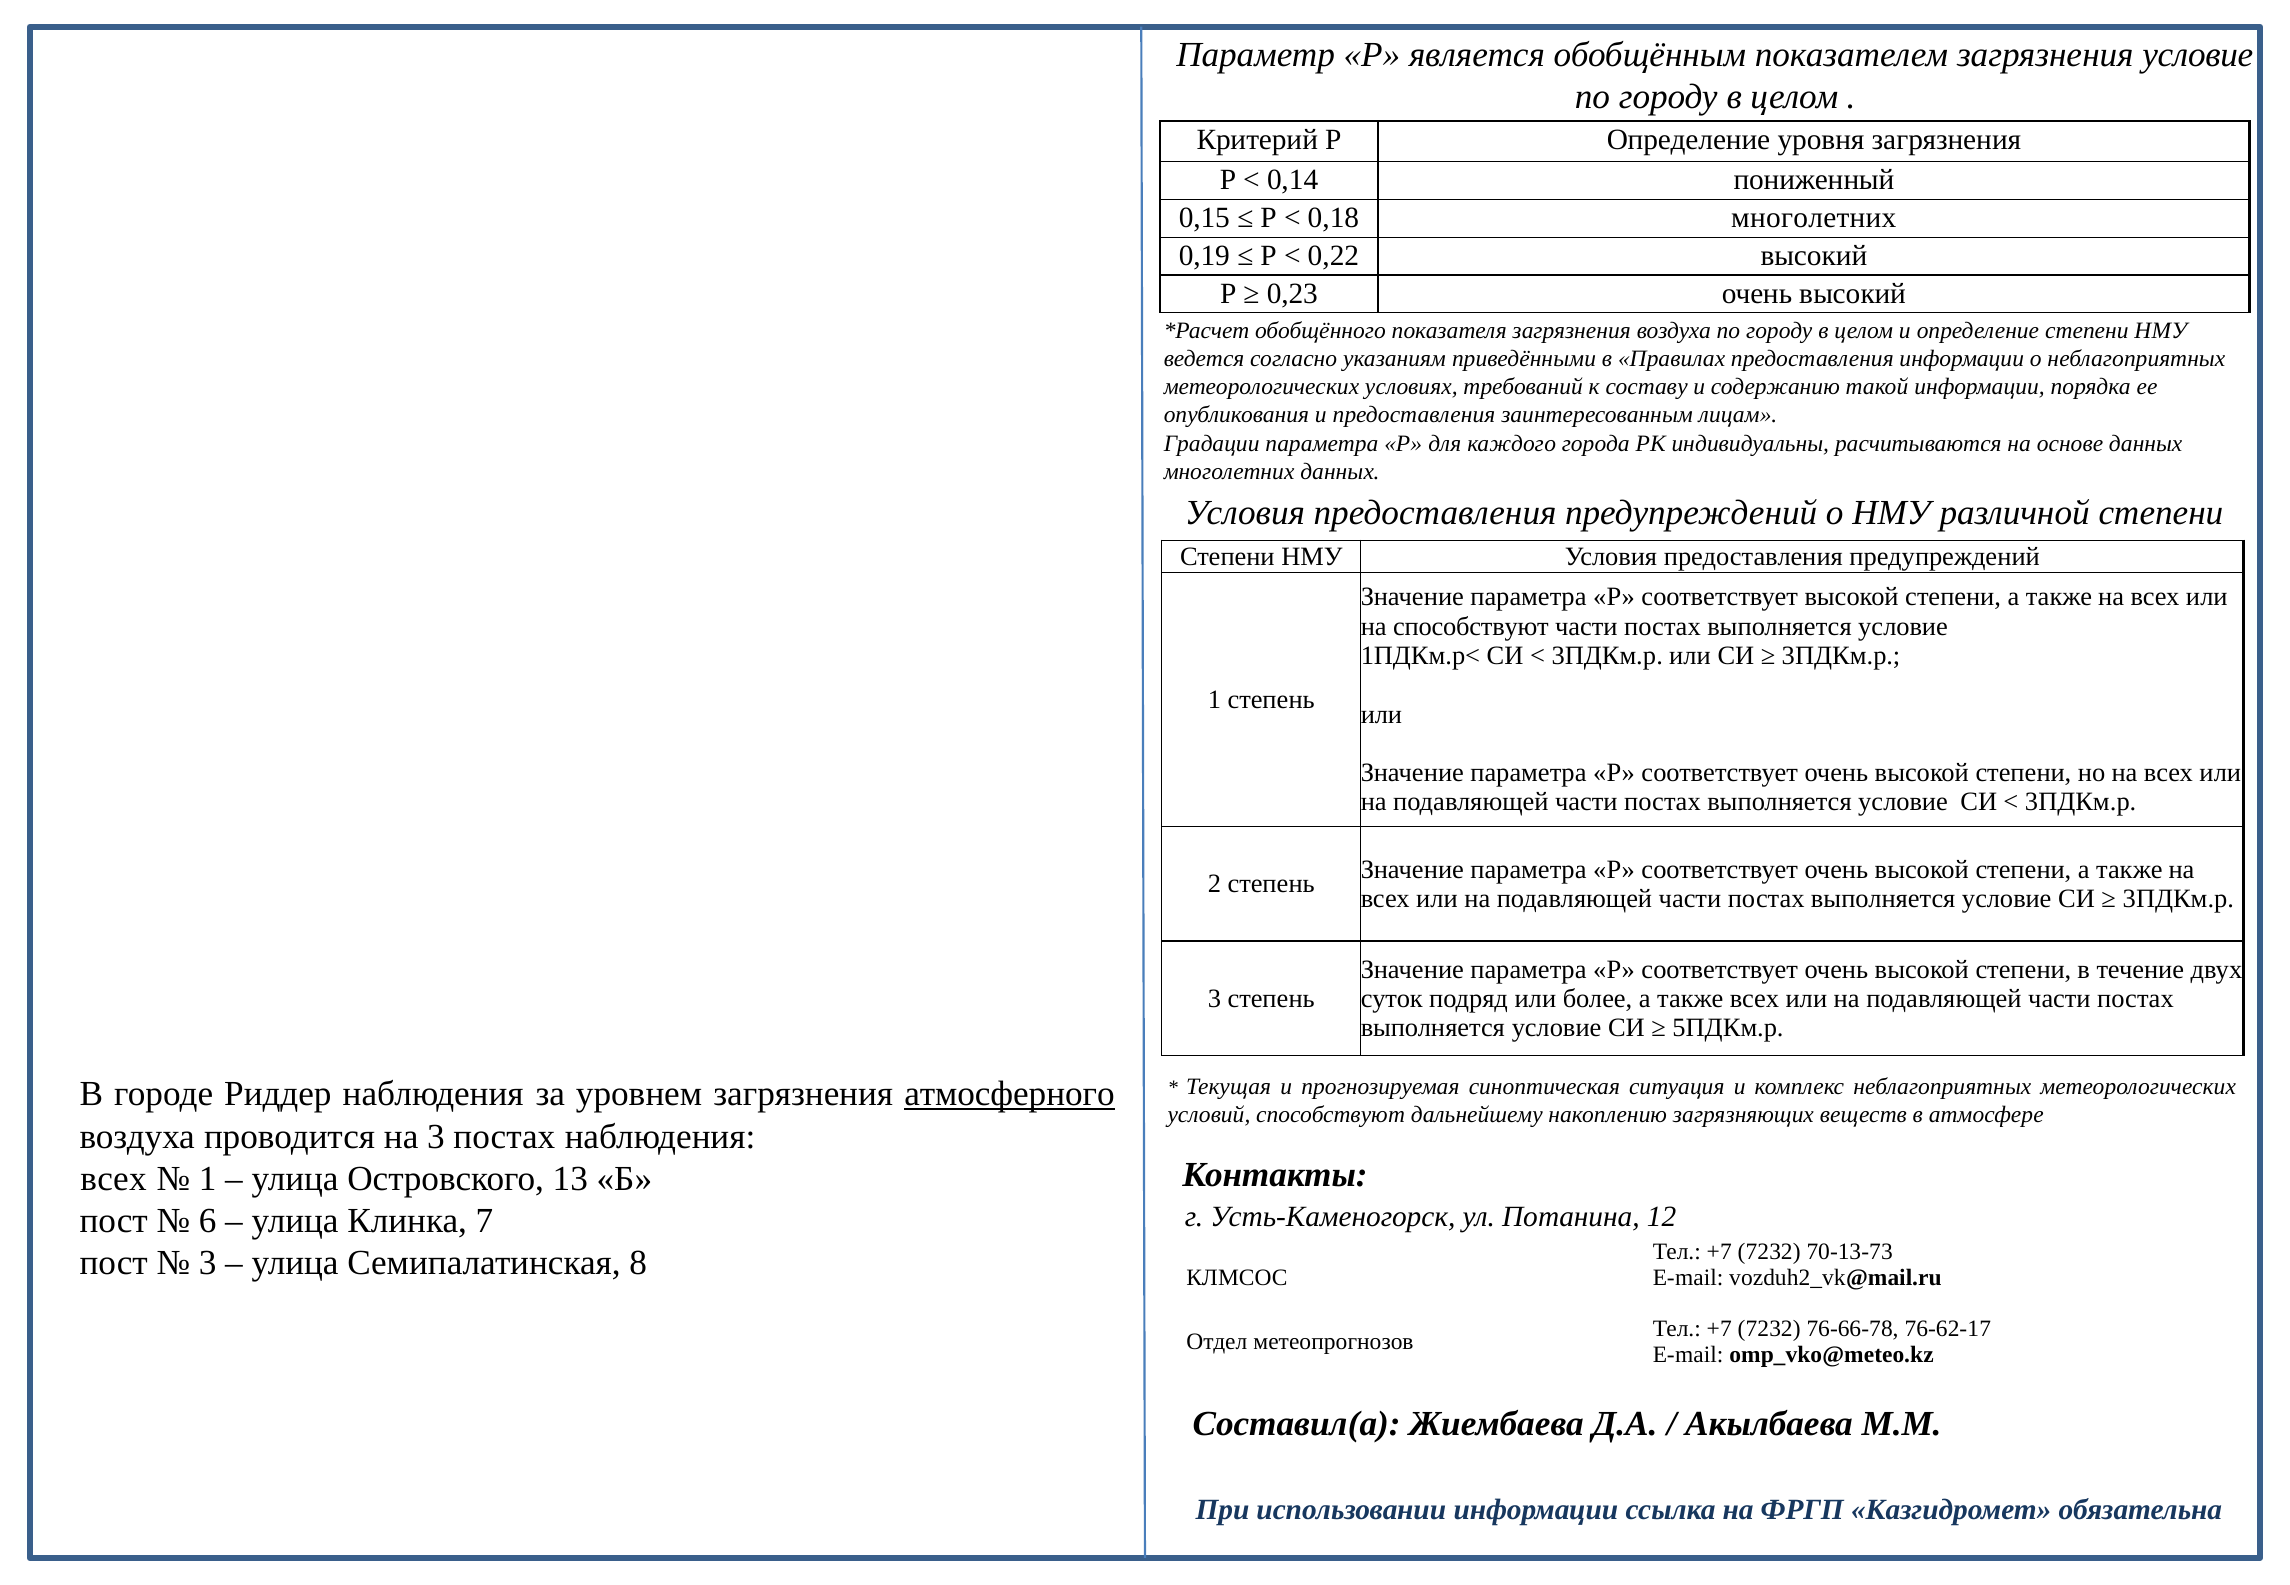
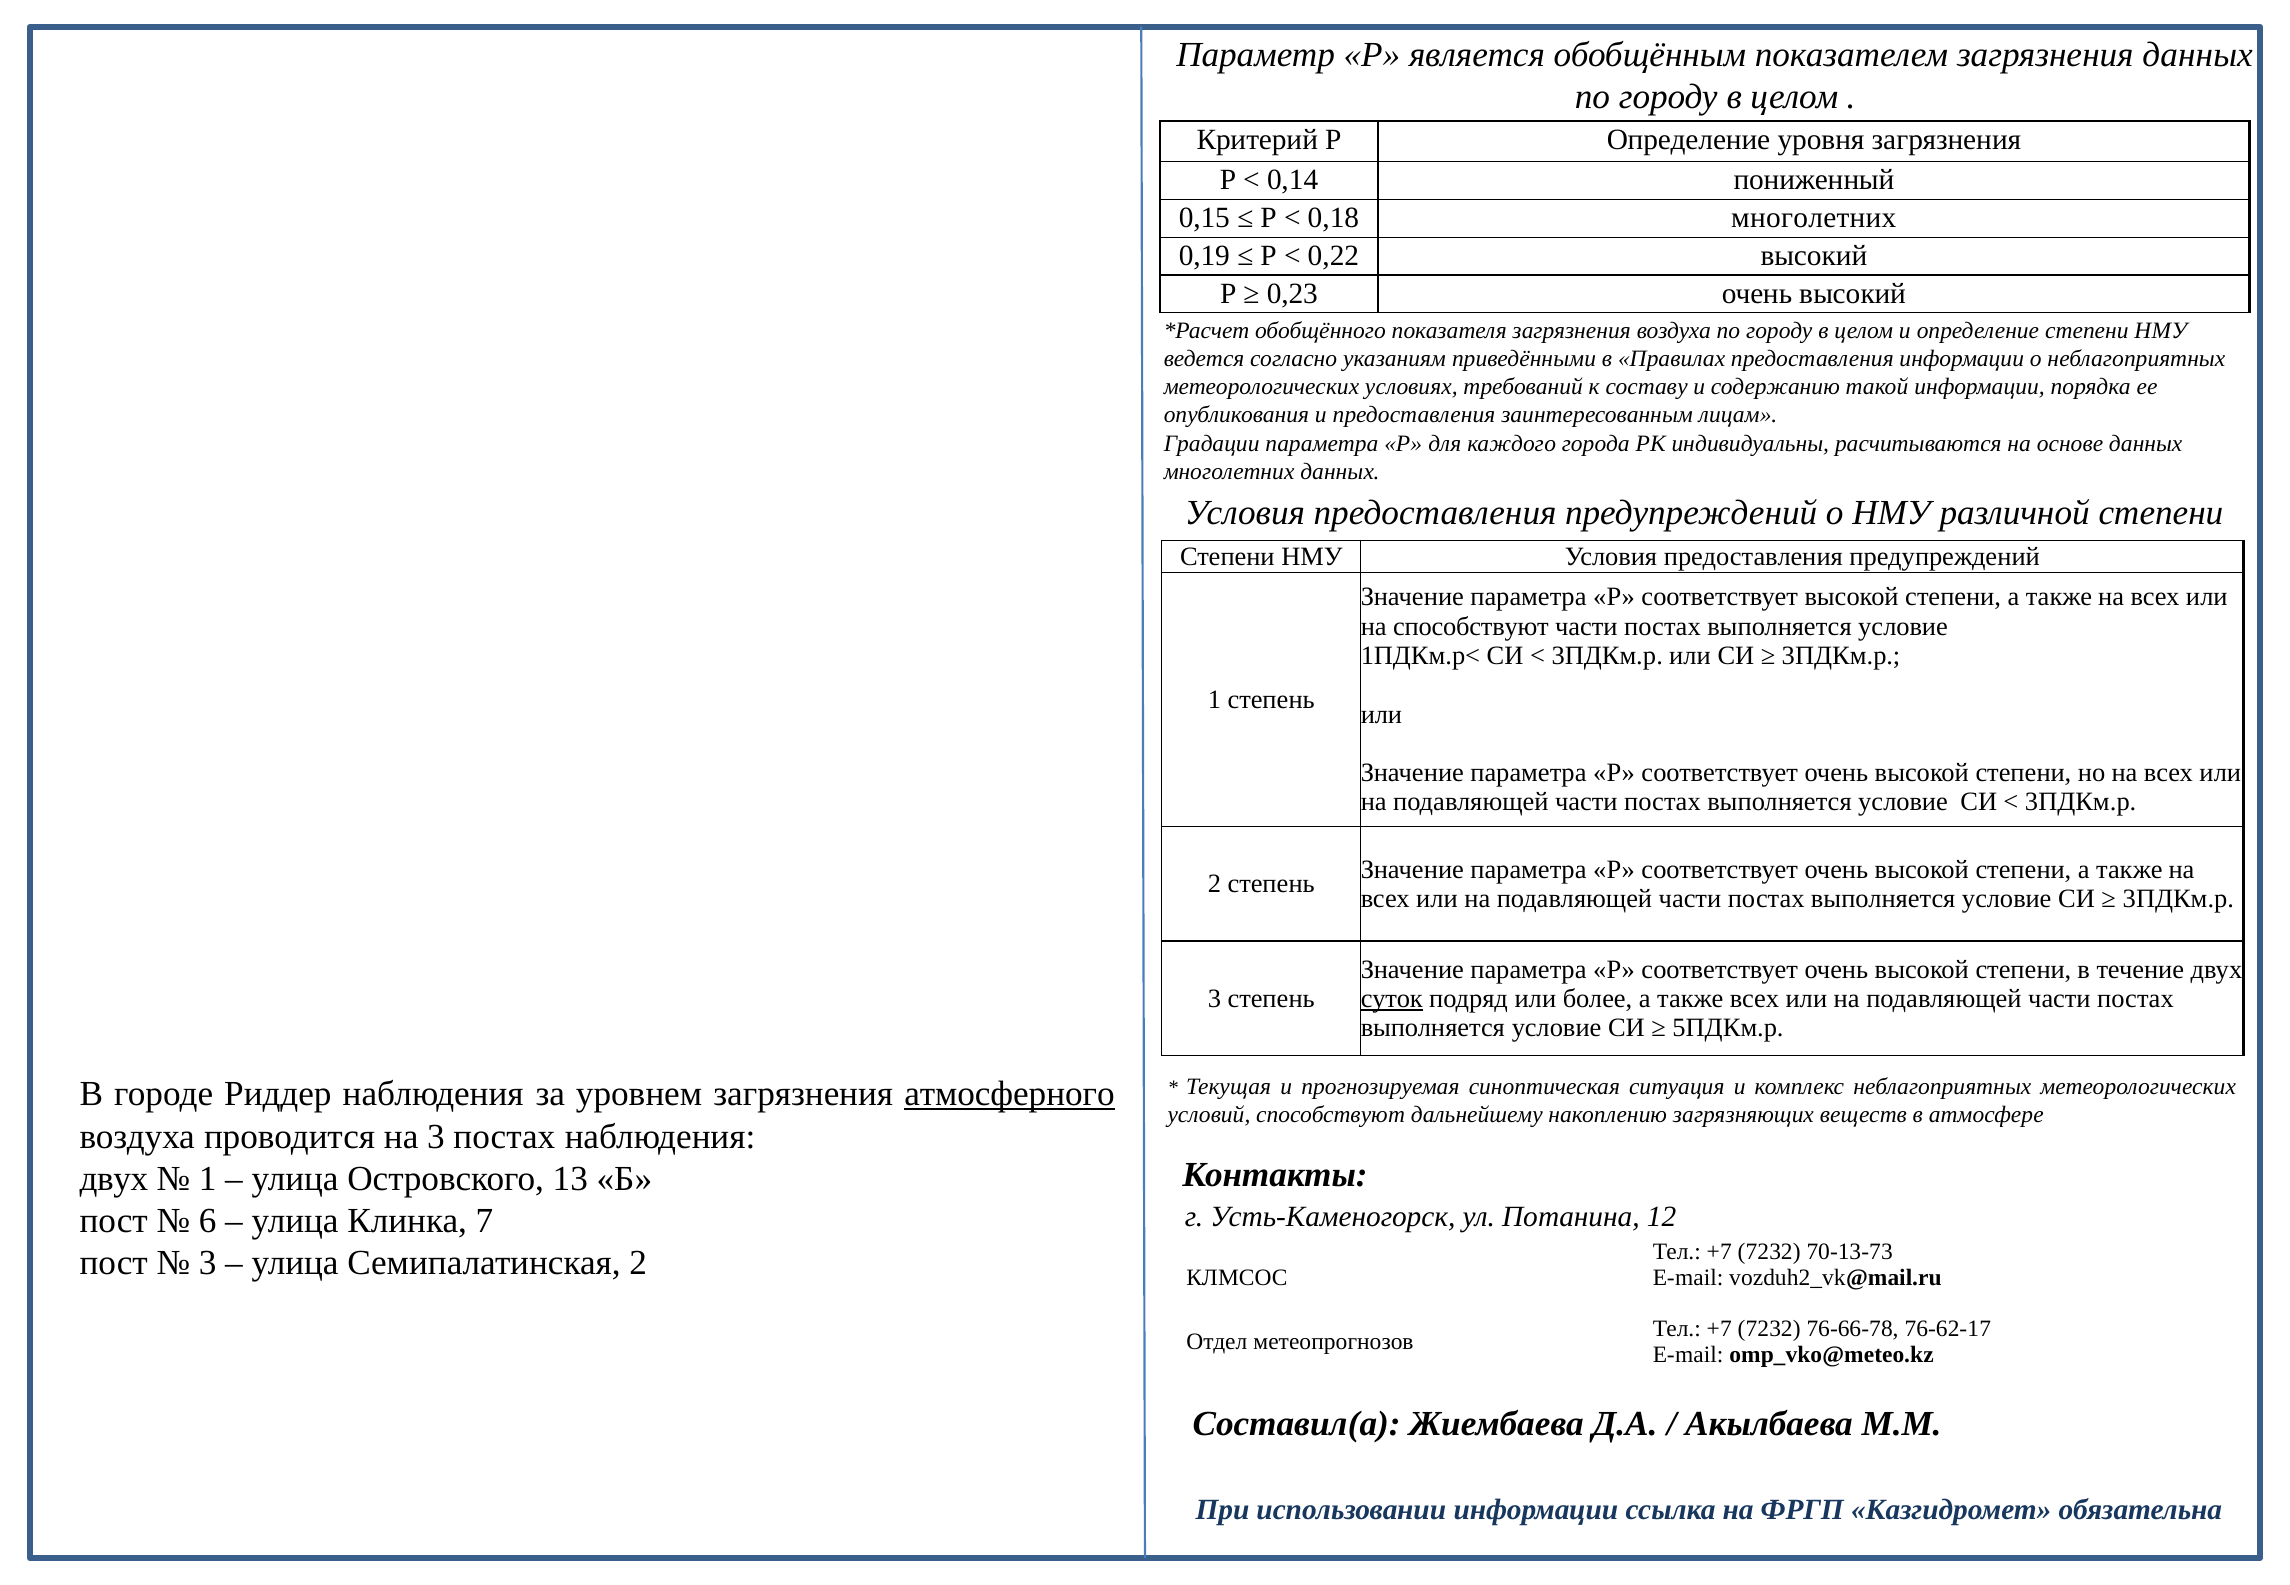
загрязнения условие: условие -> данных
суток underline: none -> present
всех at (114, 1179): всех -> двух
Семипалатинская 8: 8 -> 2
